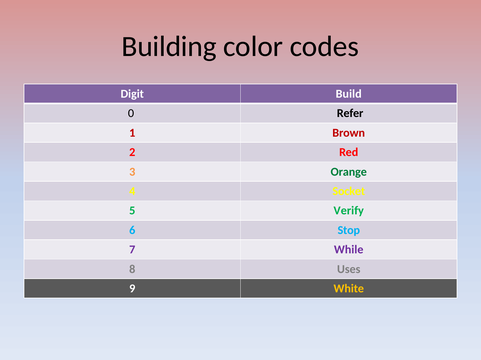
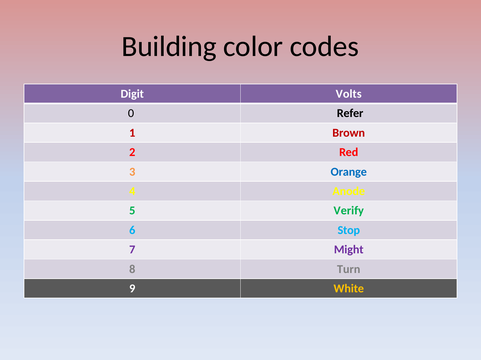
Build: Build -> Volts
Orange colour: green -> blue
Socket: Socket -> Anode
While: While -> Might
Uses: Uses -> Turn
